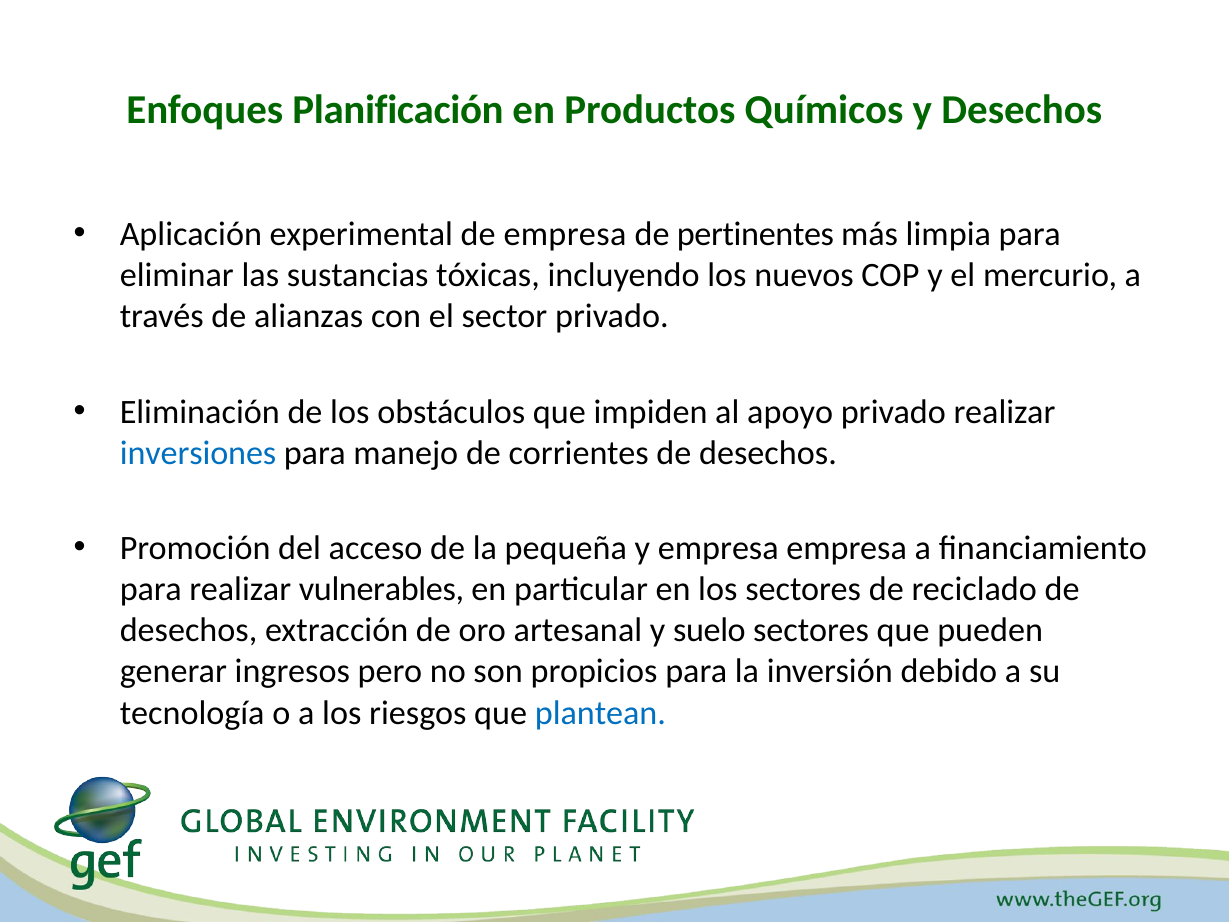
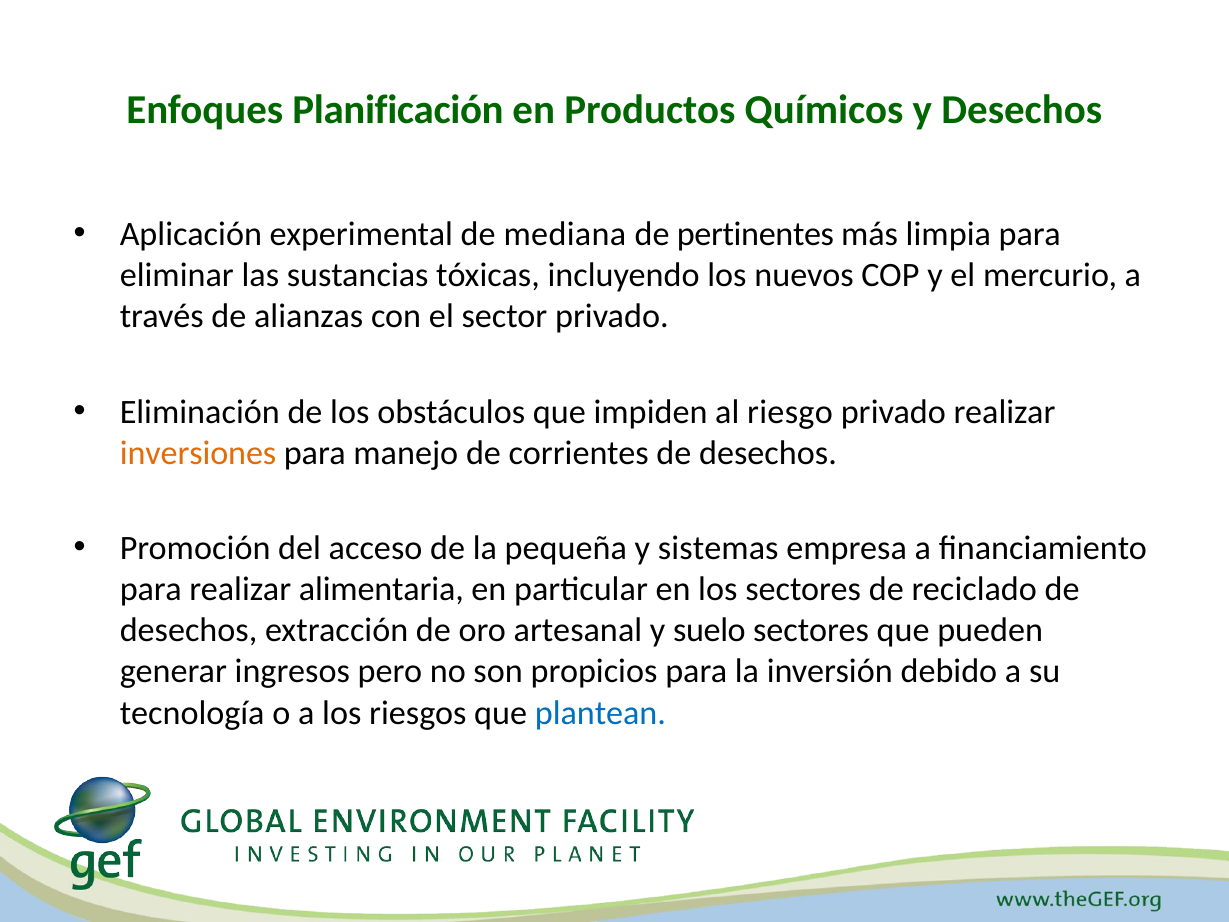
de empresa: empresa -> mediana
apoyo: apoyo -> riesgo
inversiones colour: blue -> orange
y empresa: empresa -> sistemas
vulnerables: vulnerables -> alimentaria
